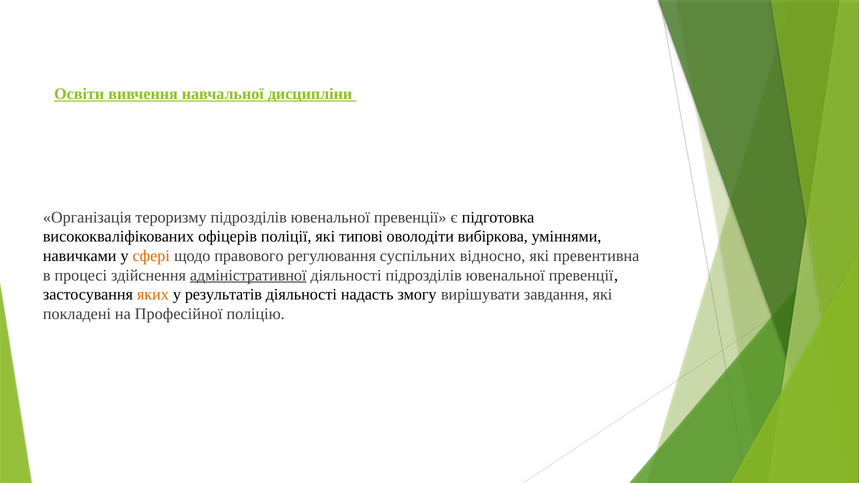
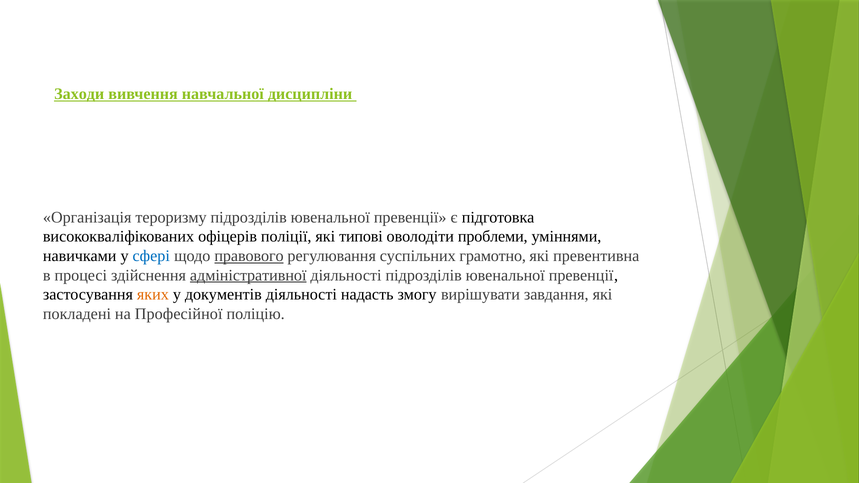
Освіти: Освіти -> Заходи
вибіркова: вибіркова -> проблеми
сфері colour: orange -> blue
правового underline: none -> present
відносно: відносно -> грамотно
результатів: результатів -> документів
